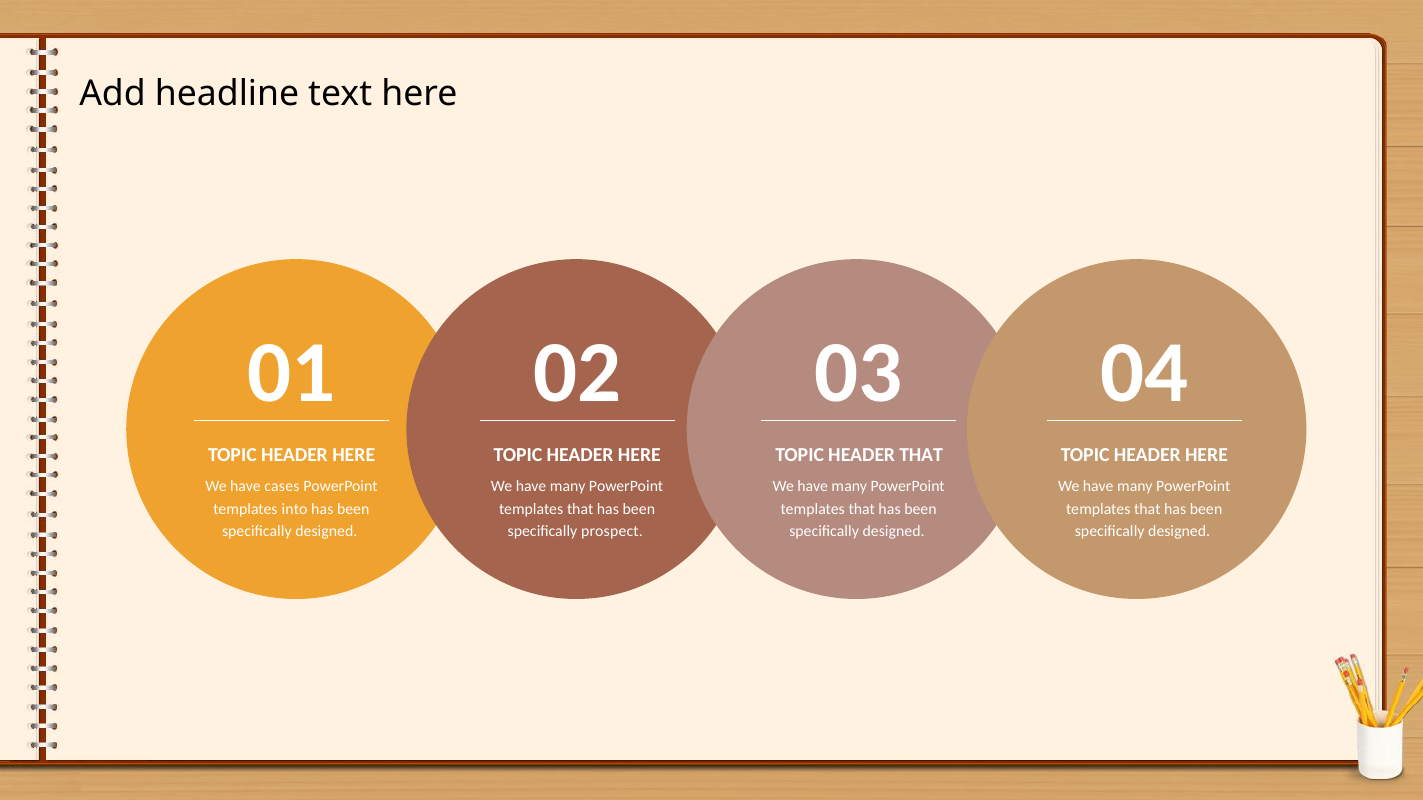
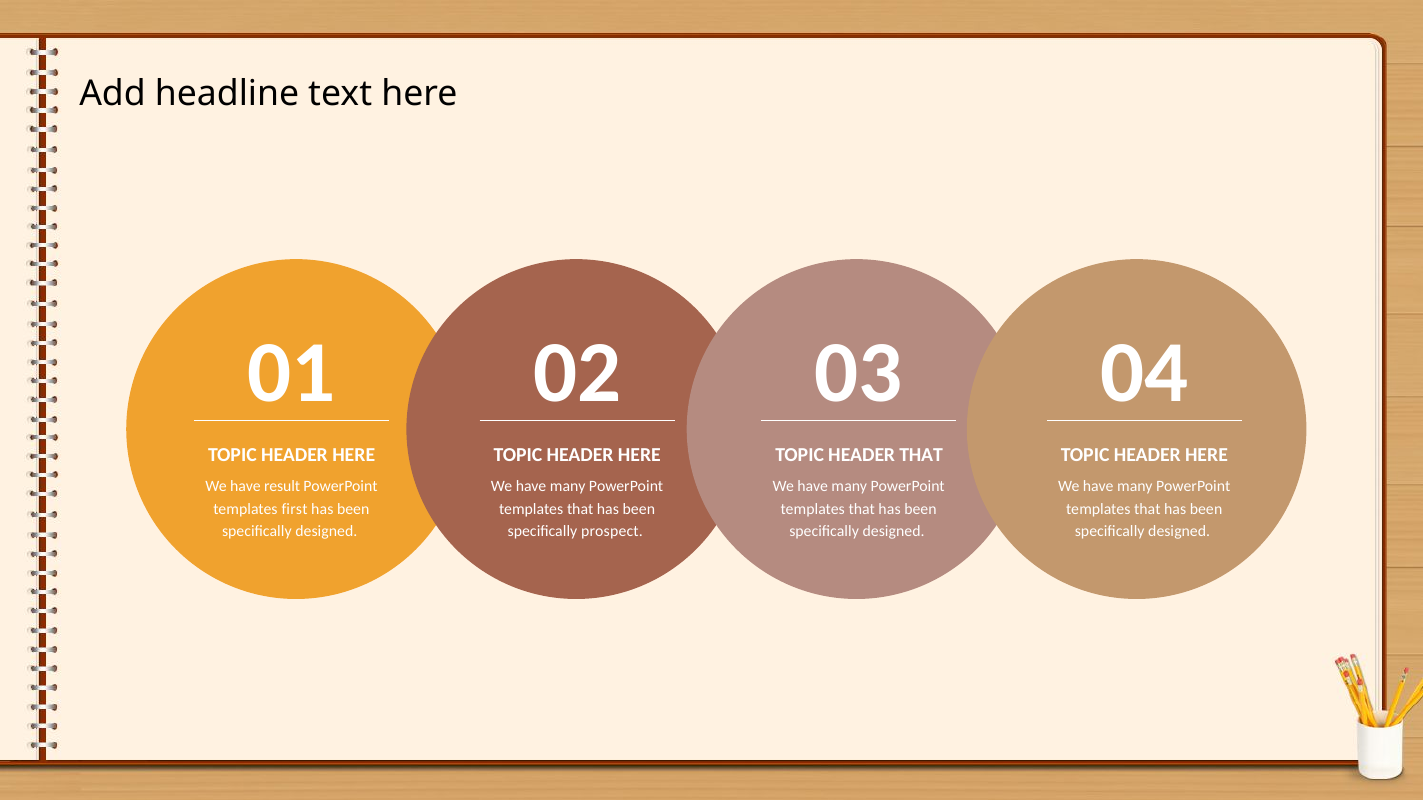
cases: cases -> result
into: into -> first
